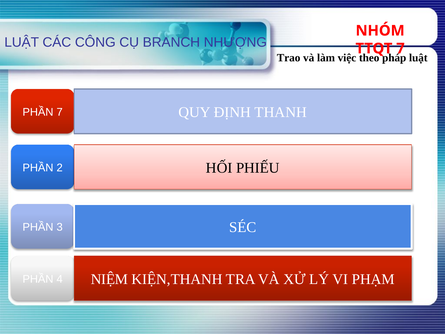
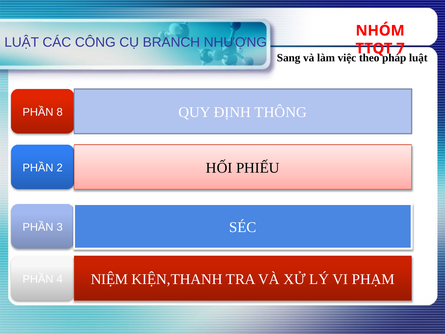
Trao: Trao -> Sang
THANH: THANH -> THÔNG
PHẦN 7: 7 -> 8
